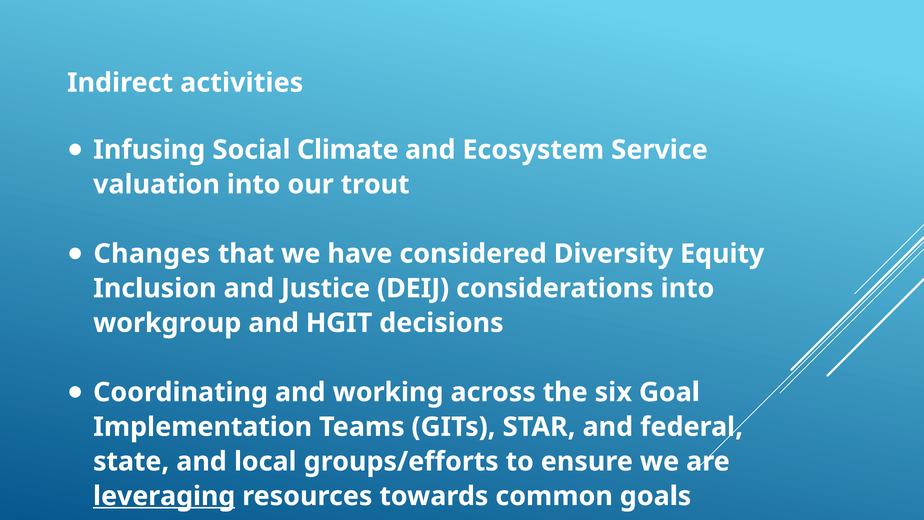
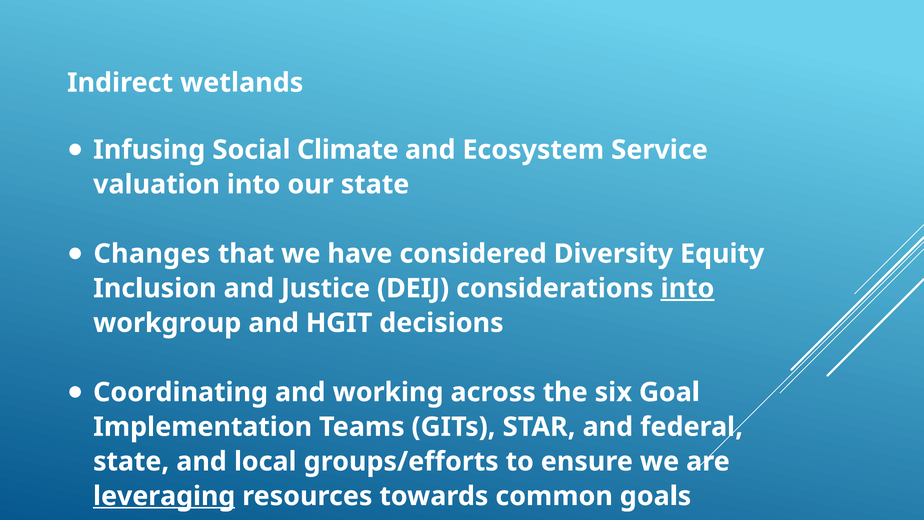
activities: activities -> wetlands
our trout: trout -> state
into at (687, 288) underline: none -> present
